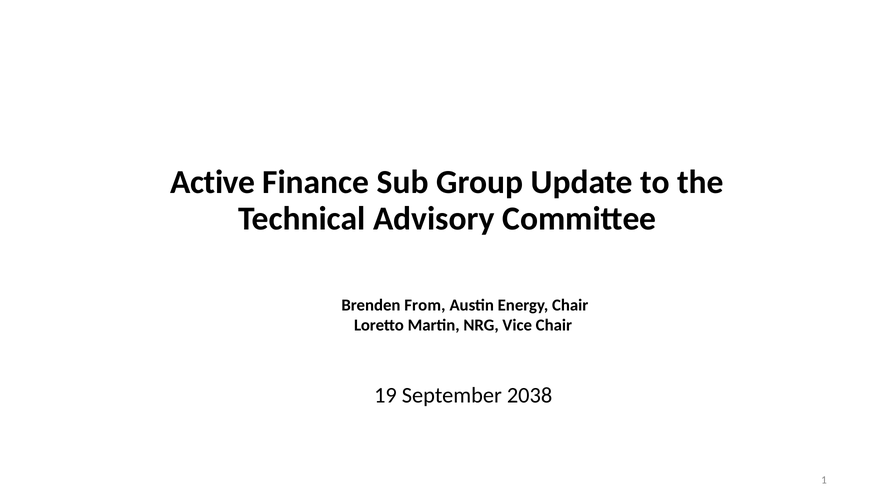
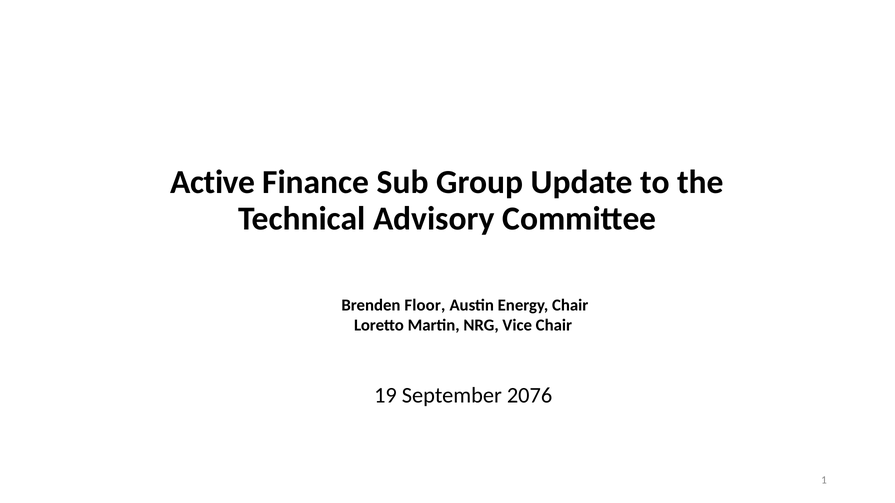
From: From -> Floor
2038: 2038 -> 2076
